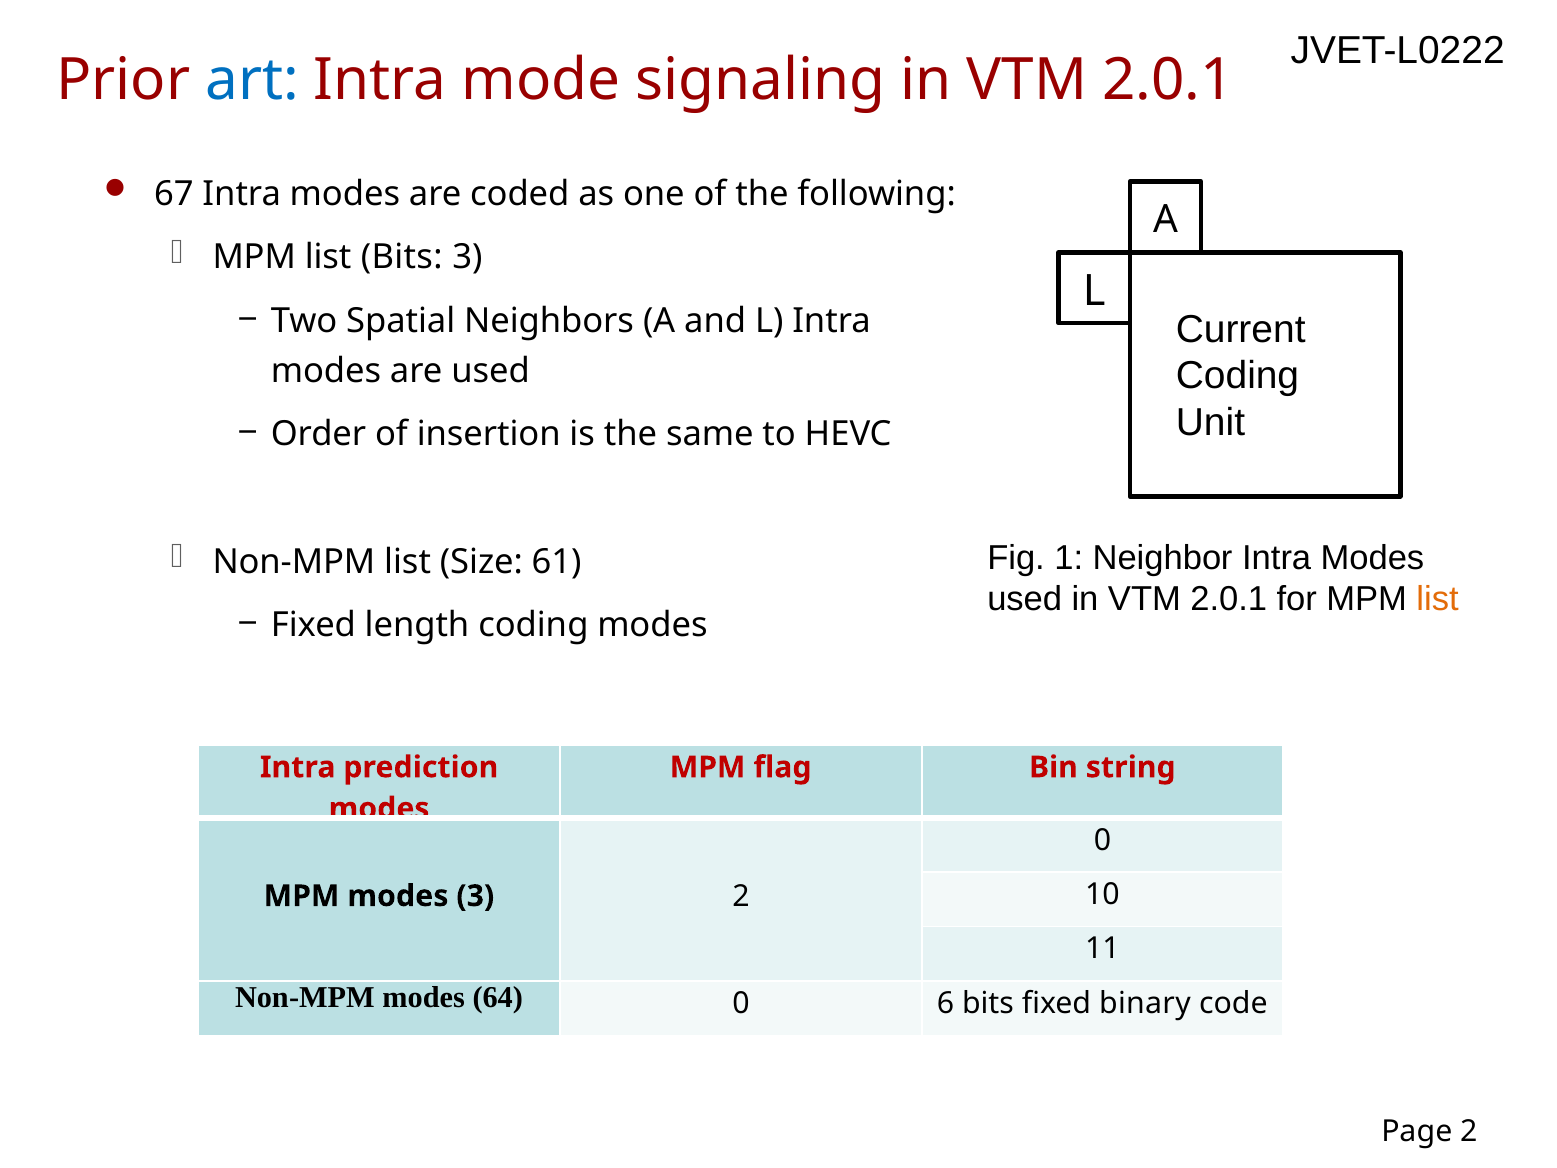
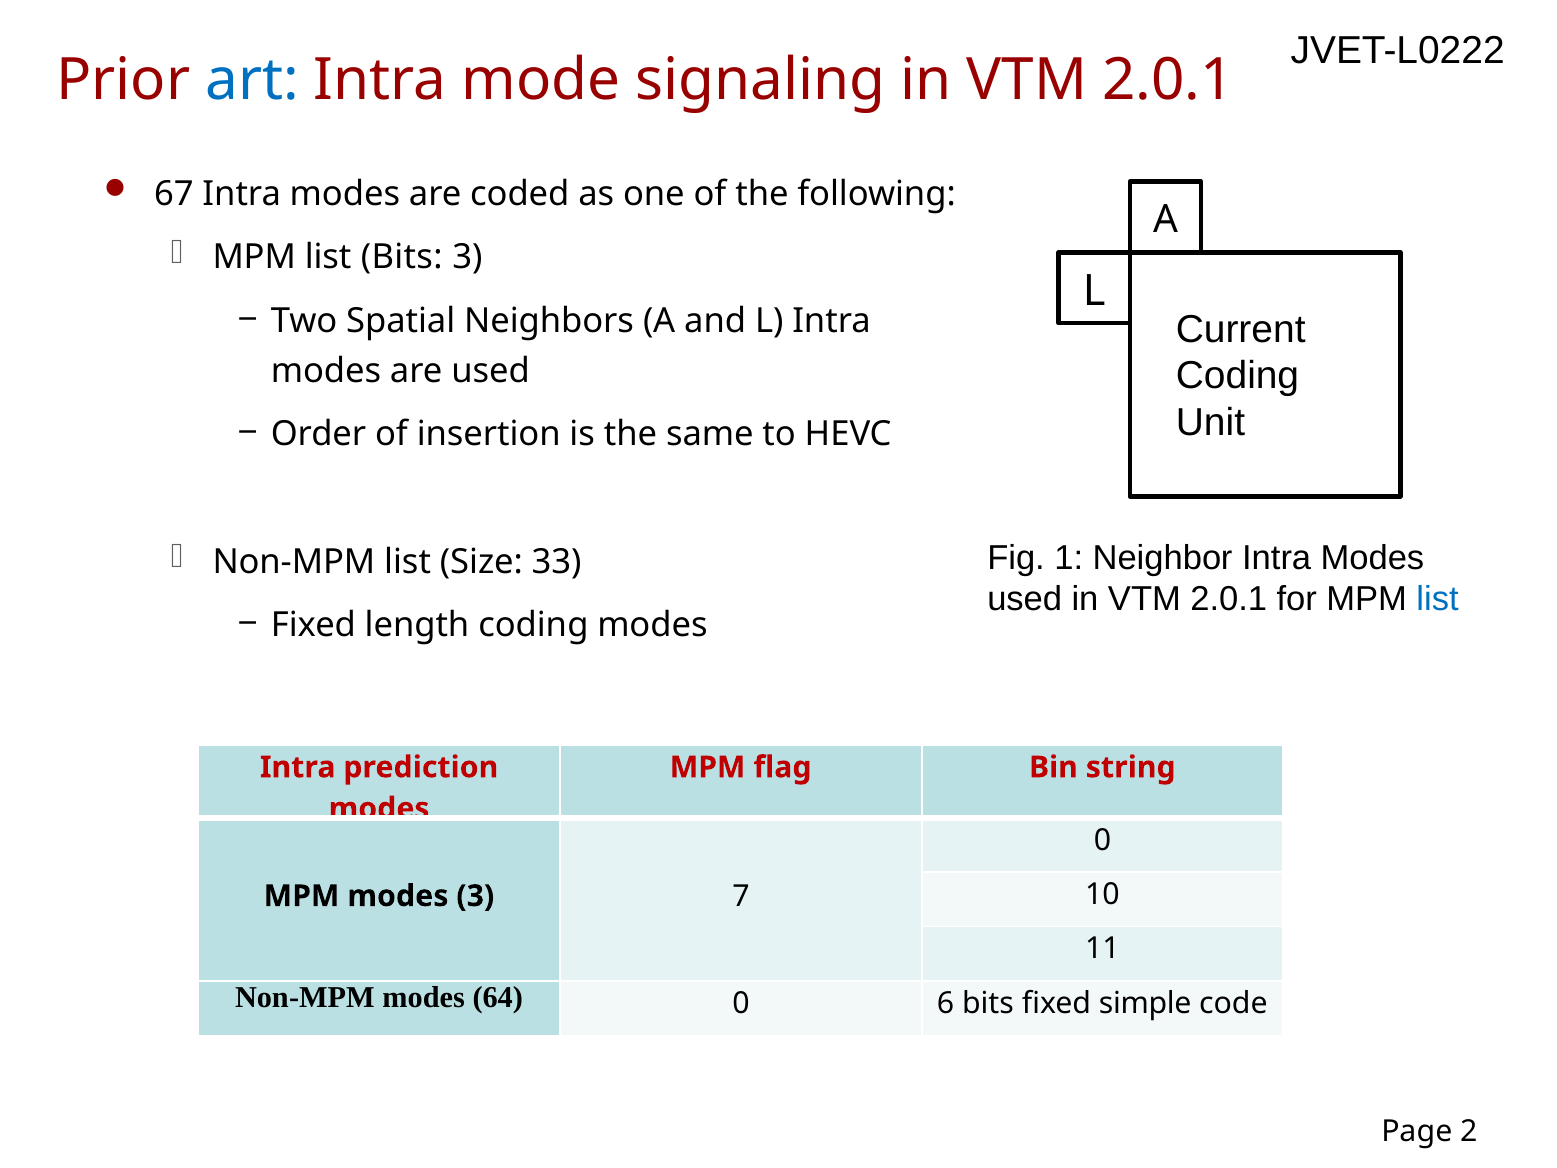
61: 61 -> 33
list at (1438, 599) colour: orange -> blue
3 2: 2 -> 7
binary: binary -> simple
